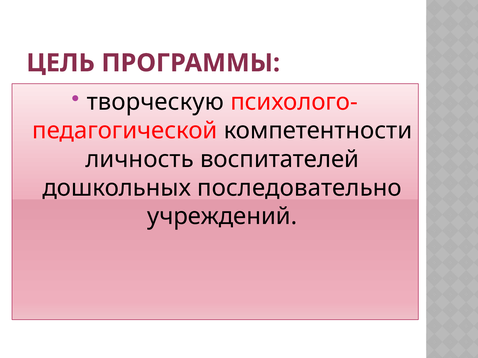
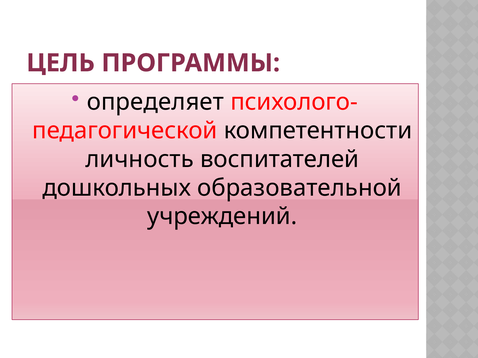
творческую: творческую -> определяет
последовательно: последовательно -> образовательной
